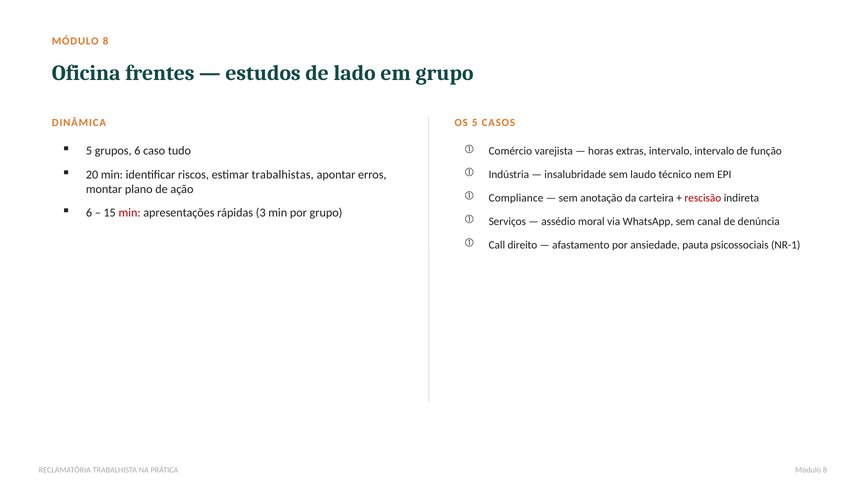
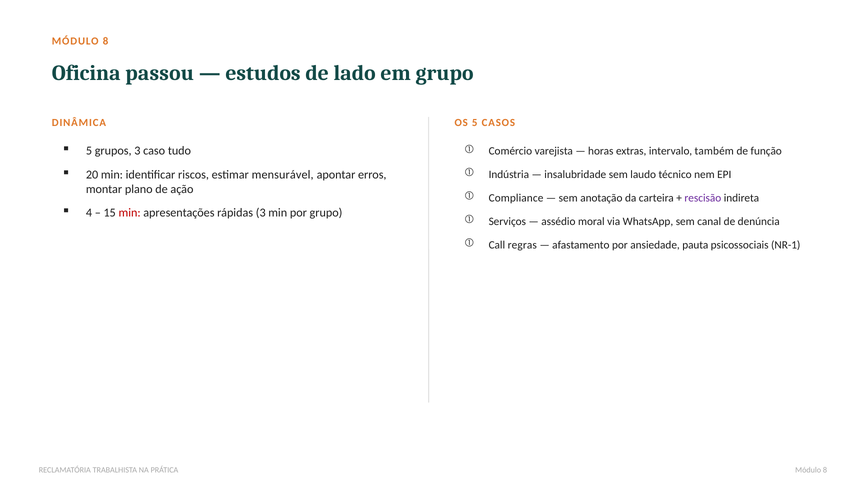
frentes: frentes -> passou
grupos 6: 6 -> 3
intervalo intervalo: intervalo -> também
trabalhistas: trabalhistas -> mensurável
rescisão colour: red -> purple
6 at (89, 213): 6 -> 4
direito: direito -> regras
